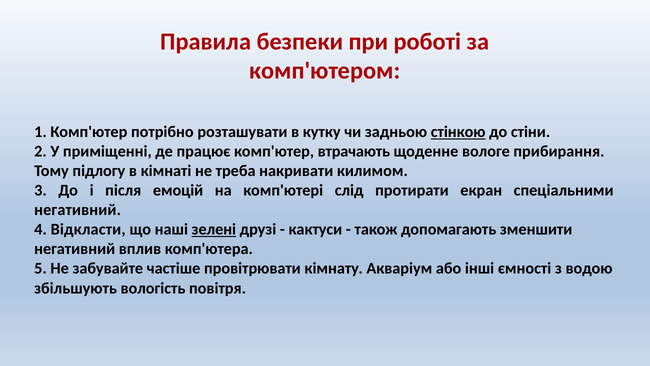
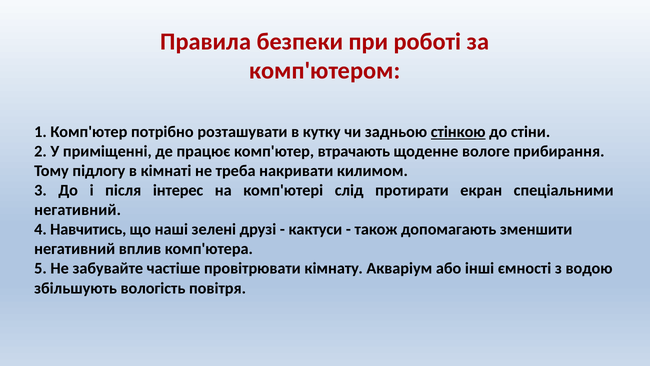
емоцій: емоцій -> інтерес
Відкласти: Відкласти -> Навчитись
зелені underline: present -> none
